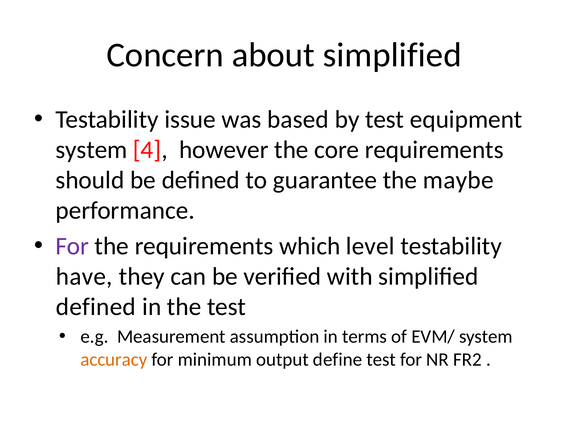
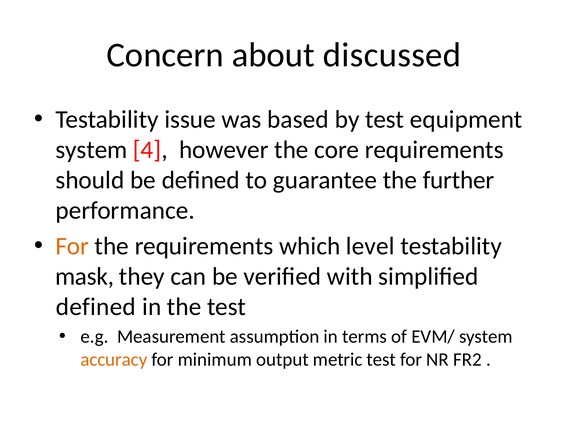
about simplified: simplified -> discussed
maybe: maybe -> further
For at (72, 246) colour: purple -> orange
have: have -> mask
define: define -> metric
